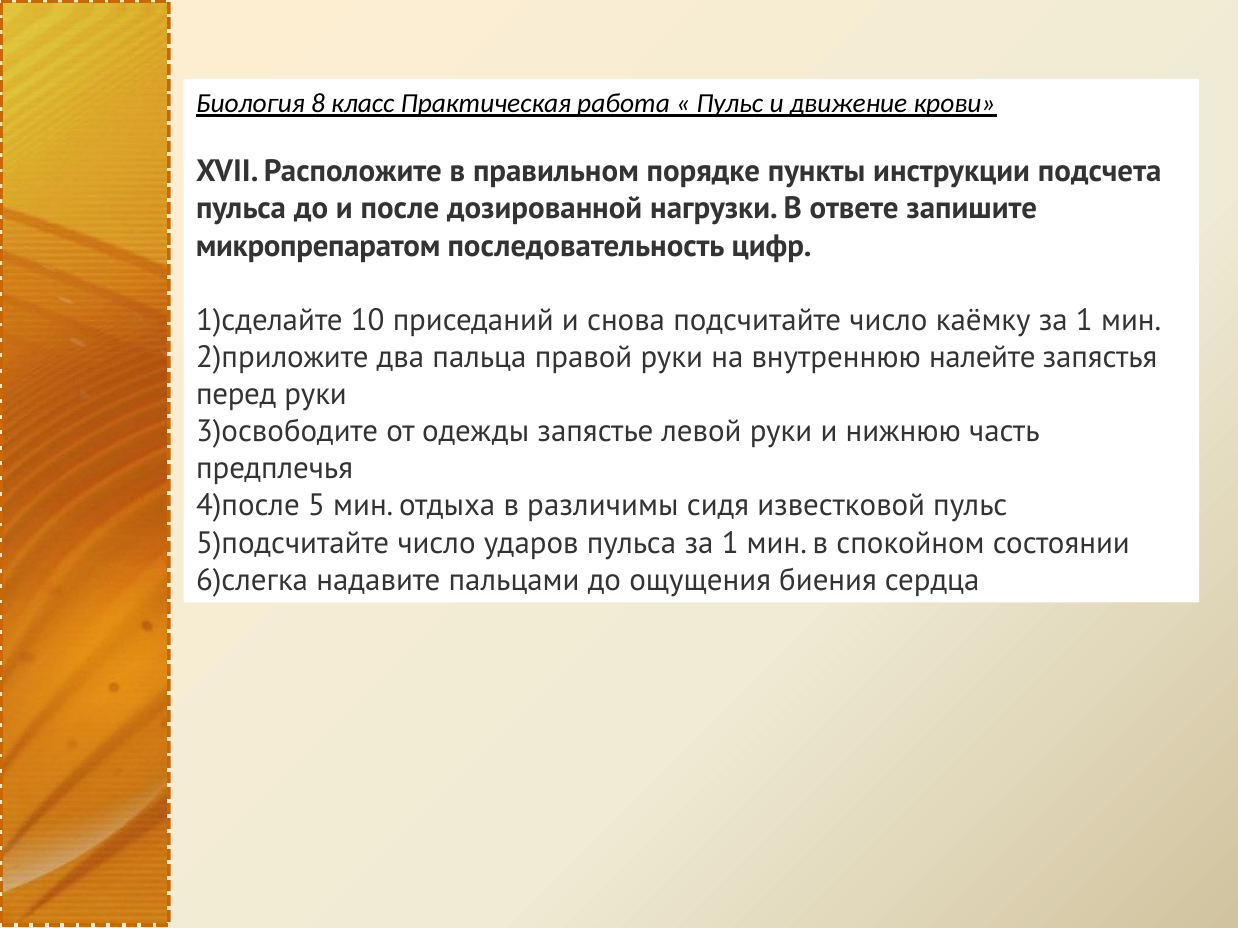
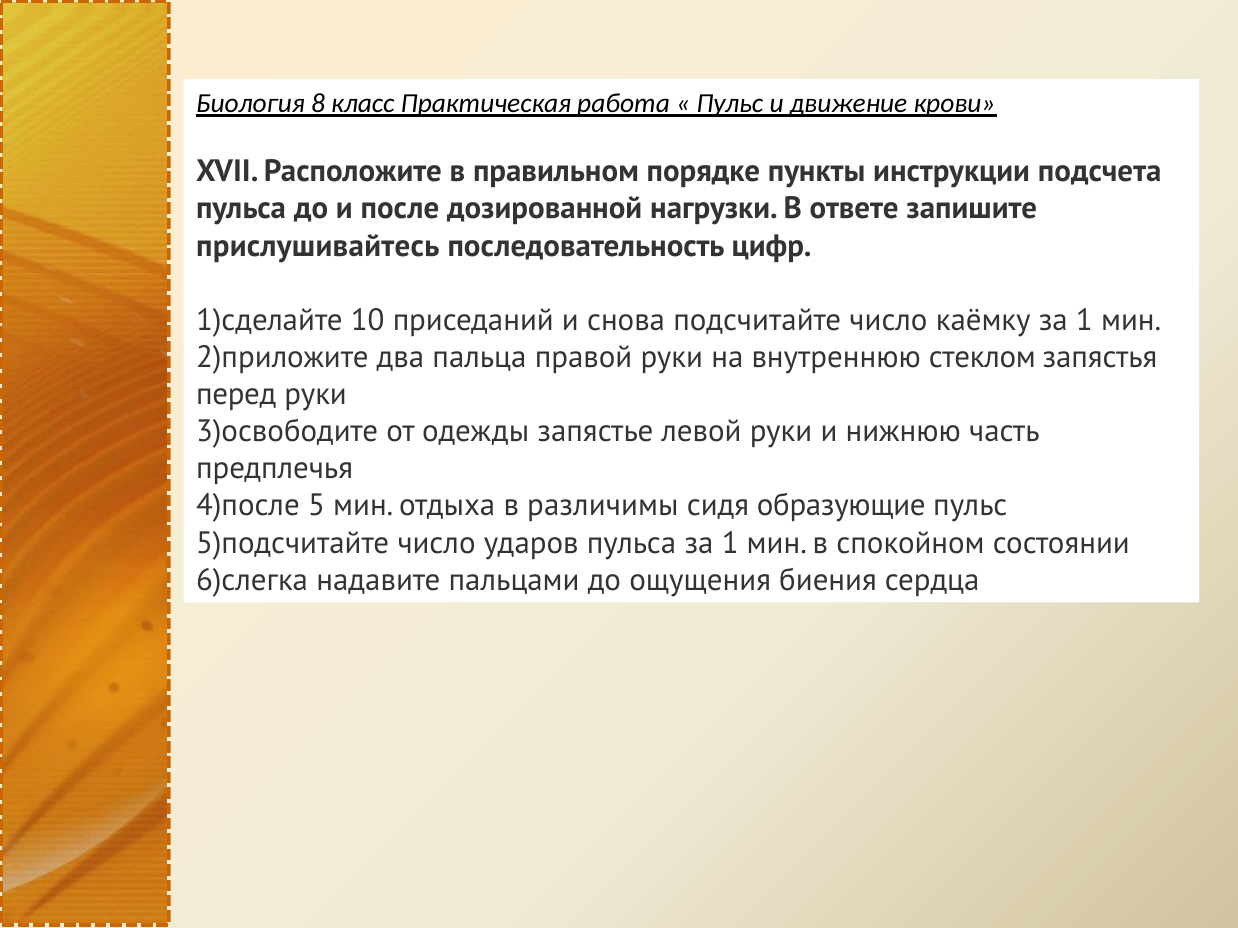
микропрепаратом: микропрепаратом -> прислушивайтесь
налейте: налейте -> стеклом
известковой: известковой -> образующие
